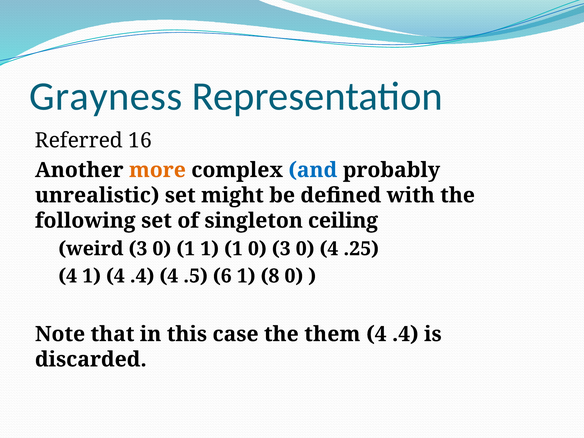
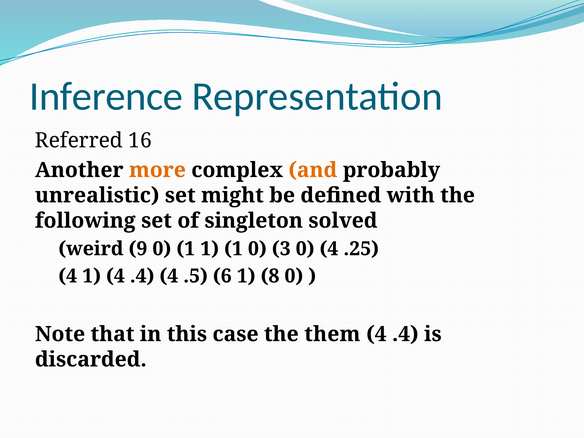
Grayness: Grayness -> Inference
and colour: blue -> orange
ceiling: ceiling -> solved
weird 3: 3 -> 9
